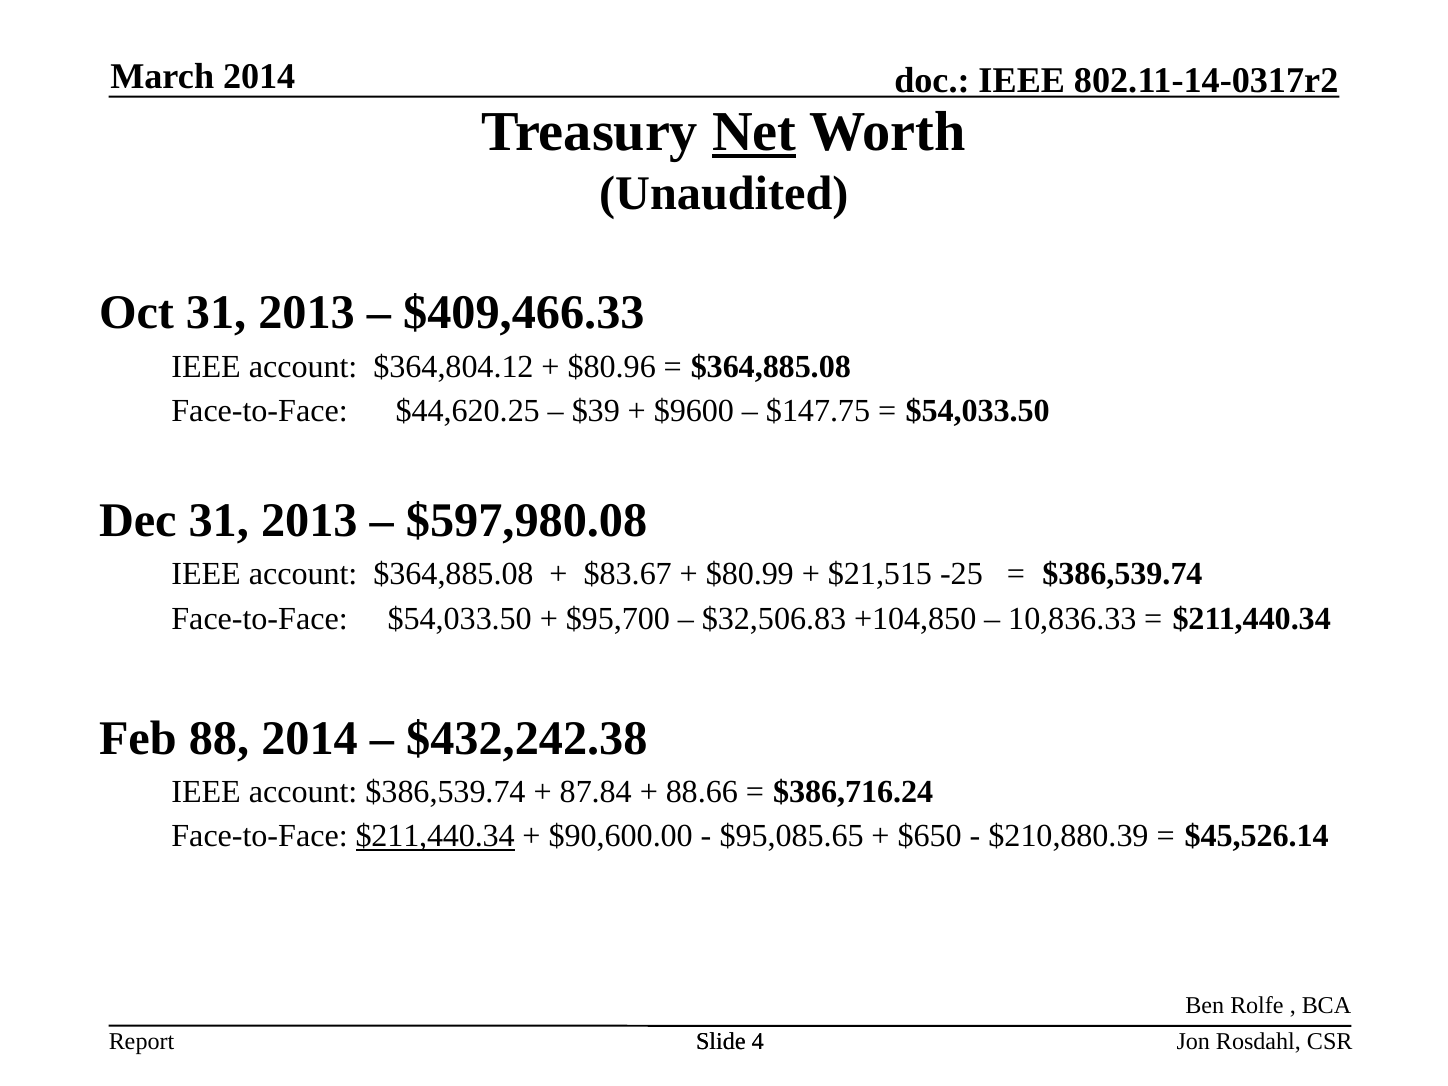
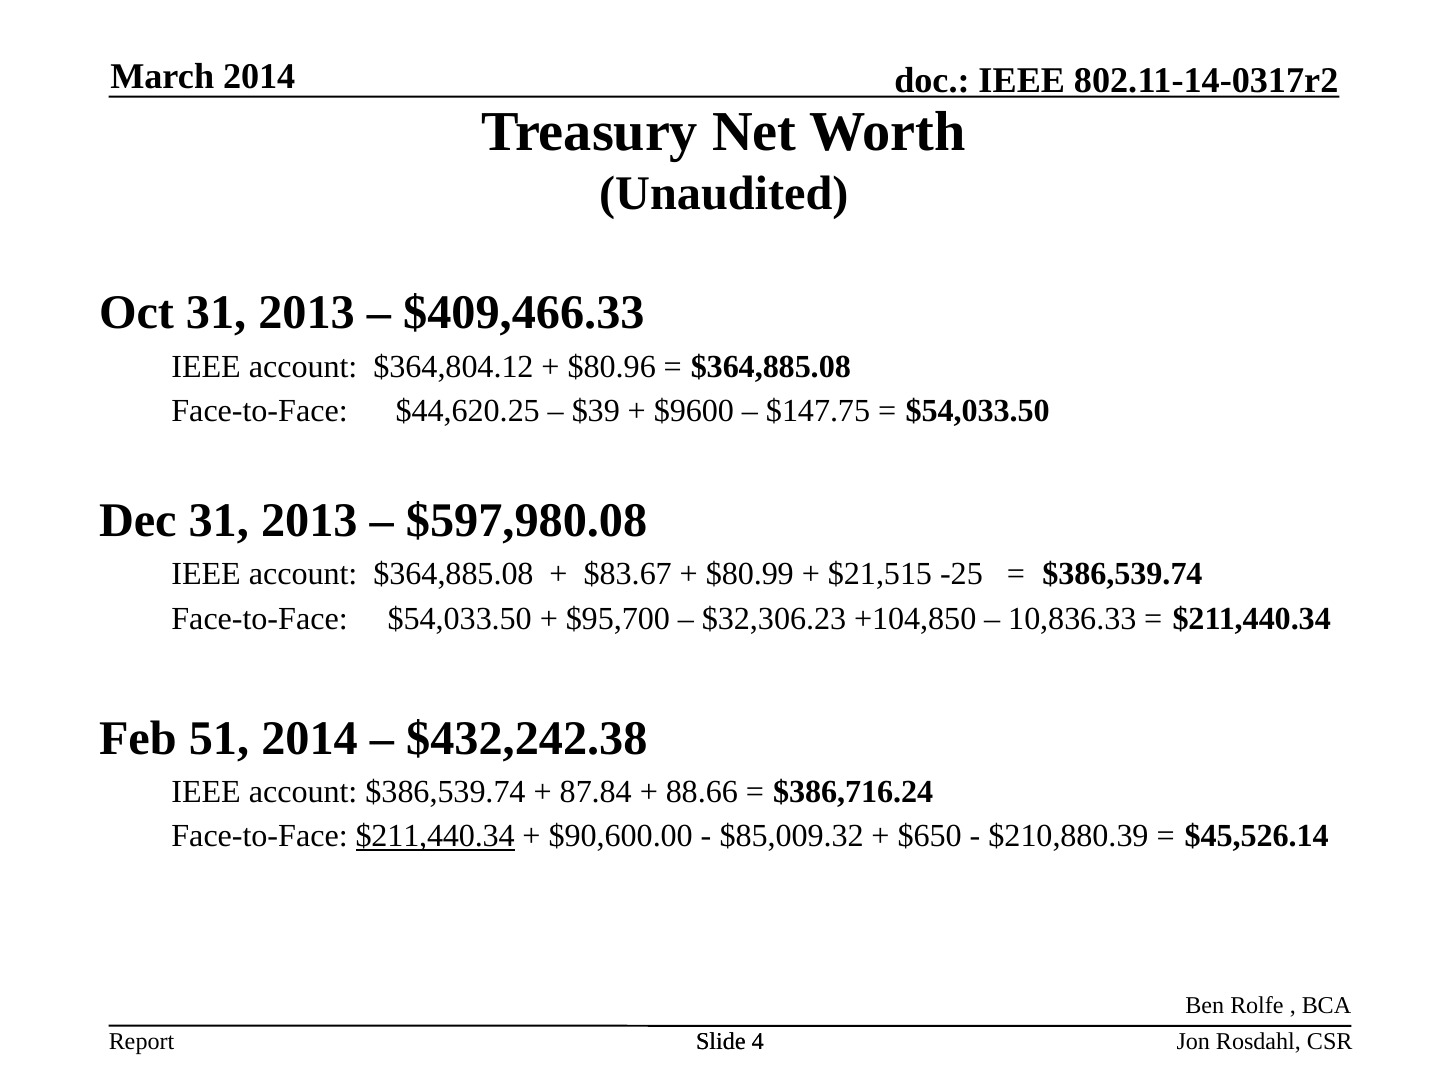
Net underline: present -> none
$32,506.83: $32,506.83 -> $32,306.23
88: 88 -> 51
$95,085.65: $95,085.65 -> $85,009.32
